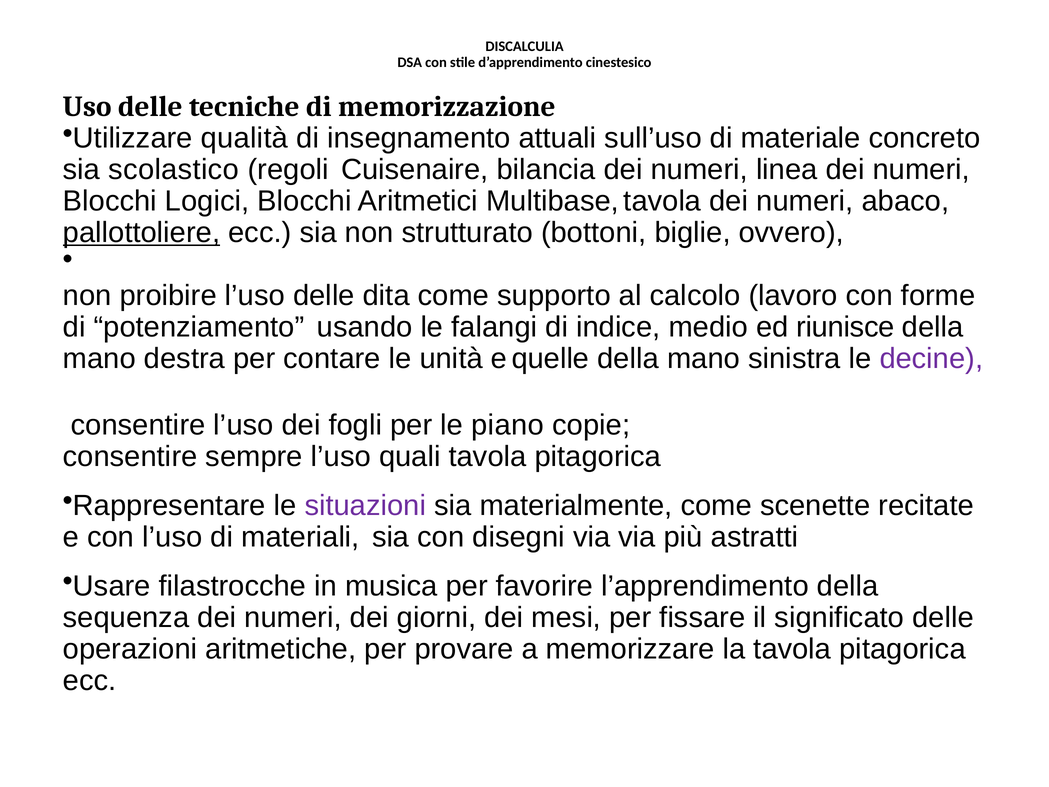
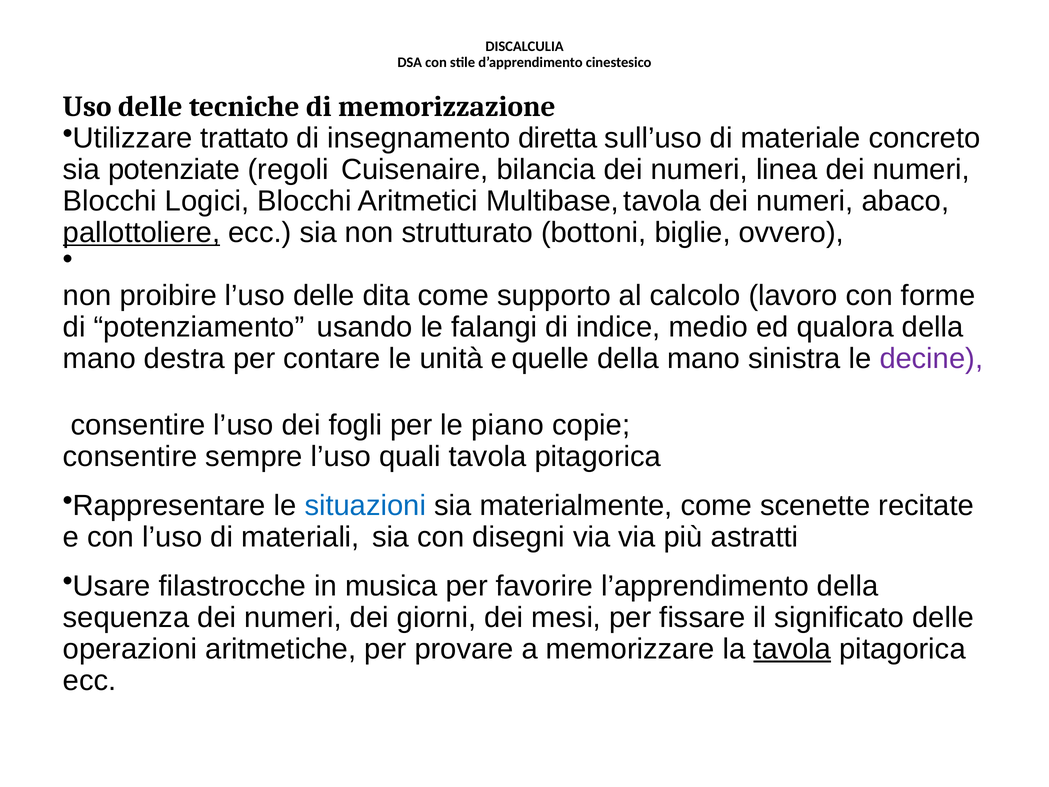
qualità: qualità -> trattato
attuali: attuali -> diretta
scolastico: scolastico -> potenziate
riunisce: riunisce -> qualora
situazioni colour: purple -> blue
tavola at (792, 649) underline: none -> present
